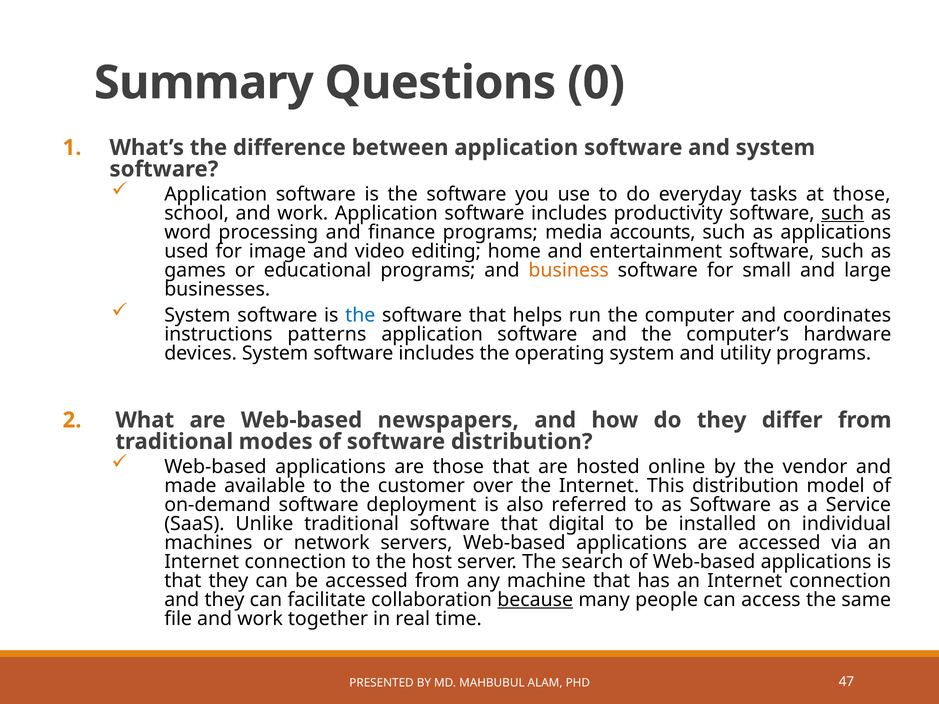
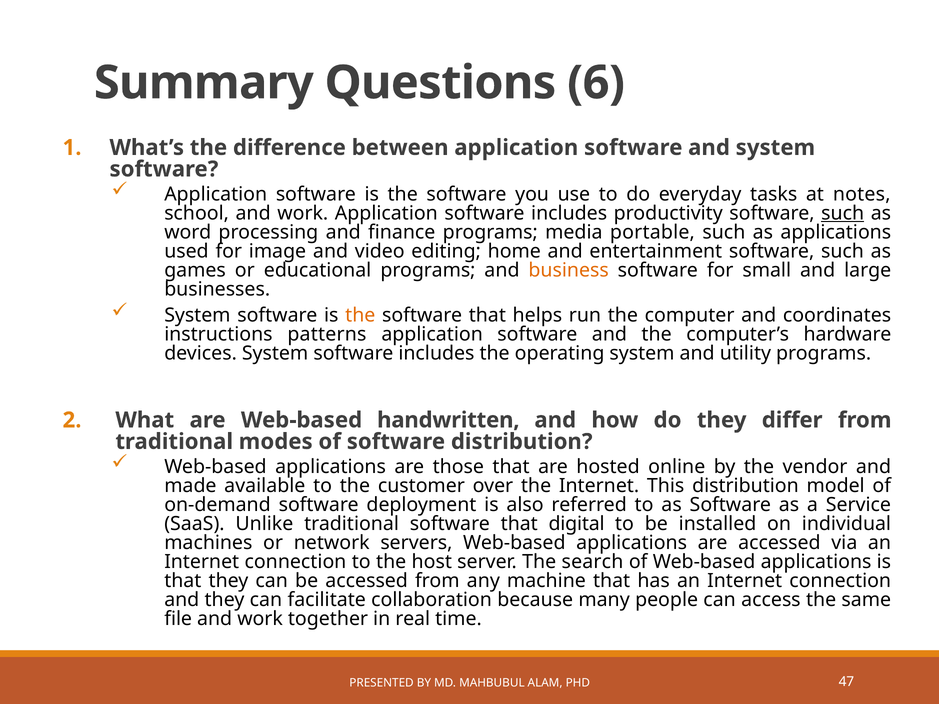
0: 0 -> 6
at those: those -> notes
accounts: accounts -> portable
the at (360, 315) colour: blue -> orange
newspapers: newspapers -> handwritten
because underline: present -> none
